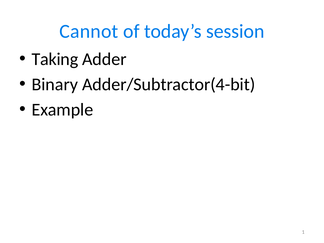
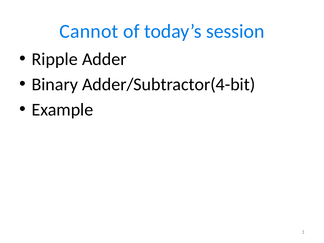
Taking: Taking -> Ripple
